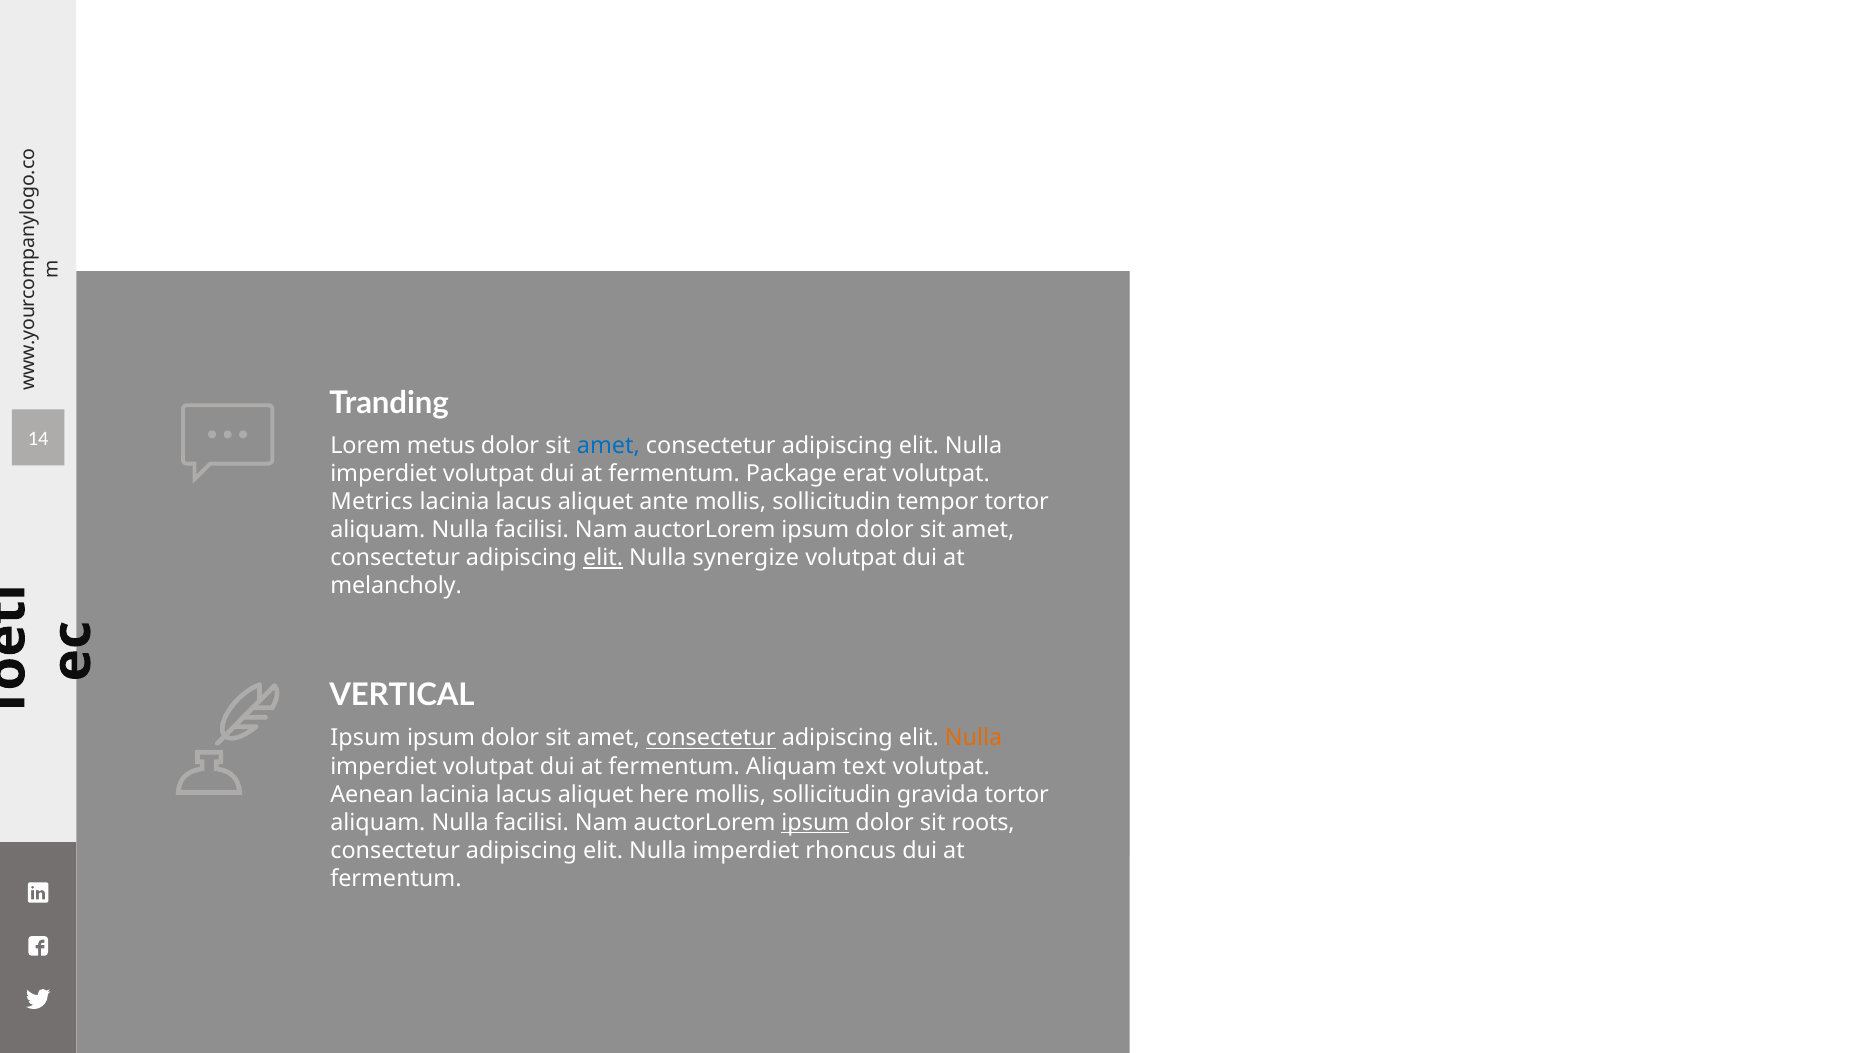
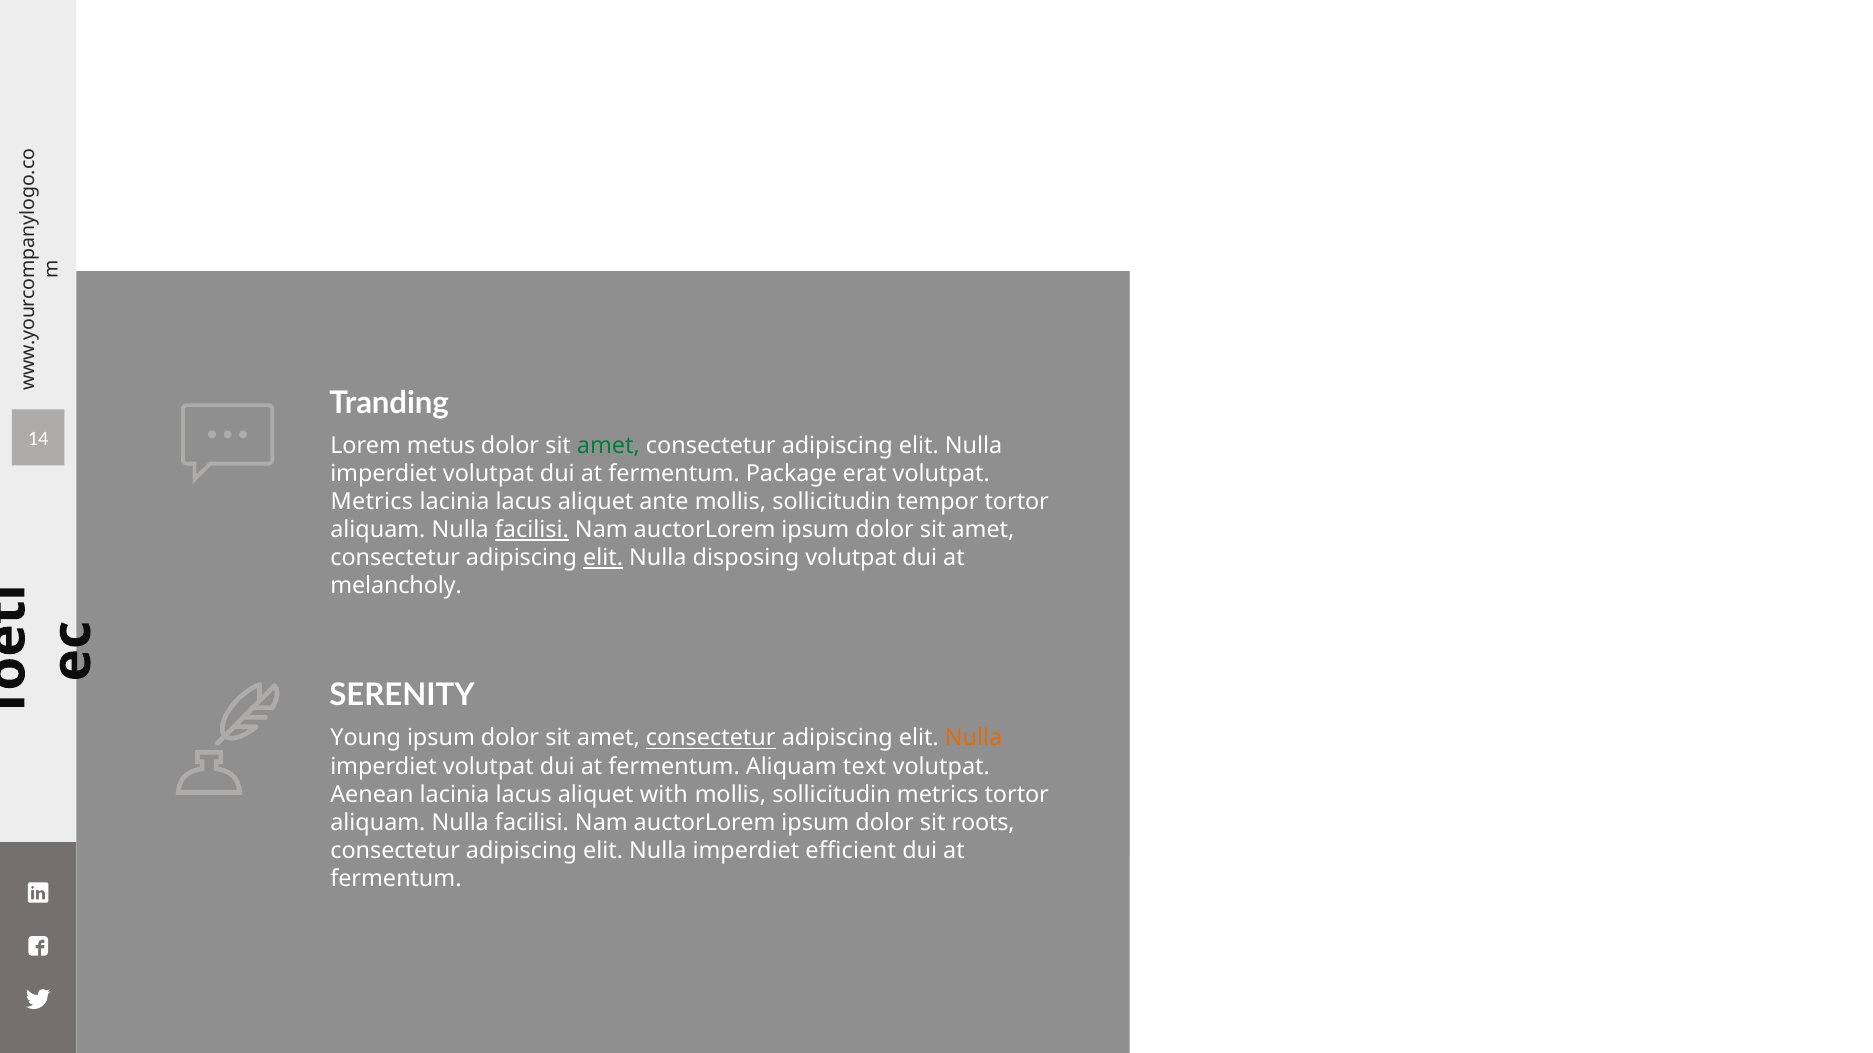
amet at (608, 446) colour: blue -> green
facilisi at (532, 530) underline: none -> present
synergize: synergize -> disposing
VERTICAL: VERTICAL -> SERENITY
Ipsum at (366, 739): Ipsum -> Young
aliquet here: here -> with
sollicitudin gravida: gravida -> metrics
ipsum at (815, 823) underline: present -> none
rhoncus: rhoncus -> efficient
